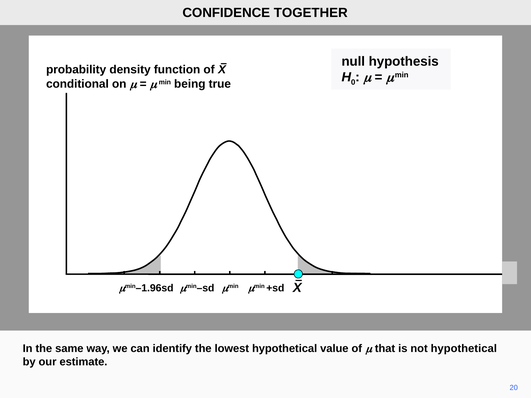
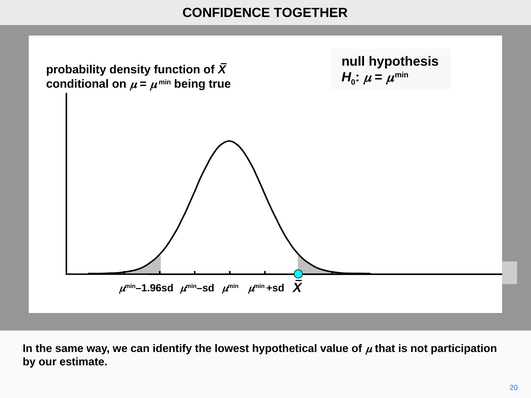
not hypothetical: hypothetical -> participation
